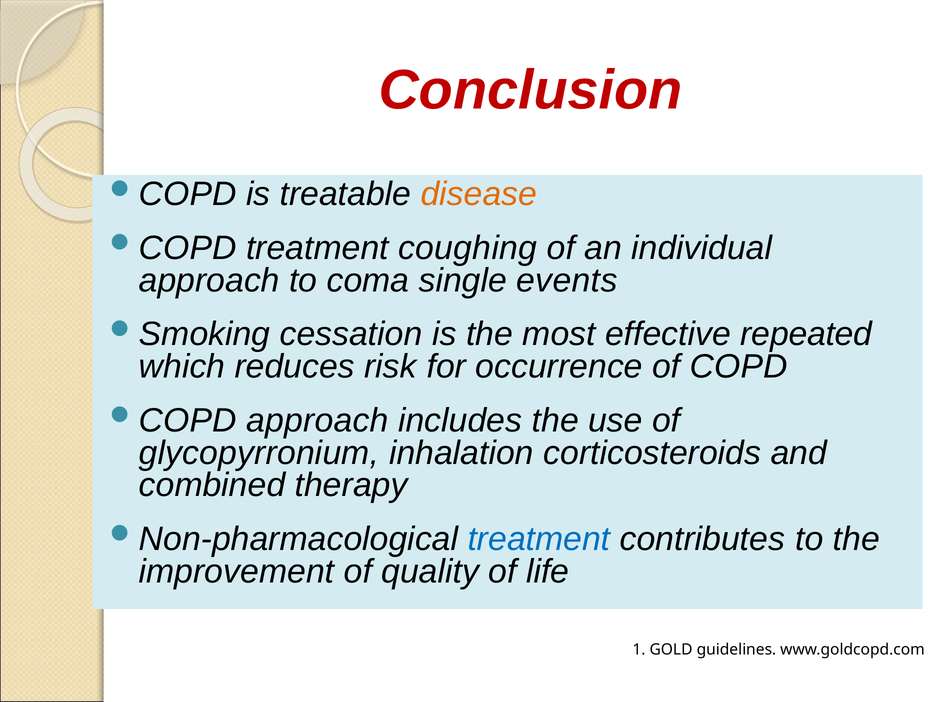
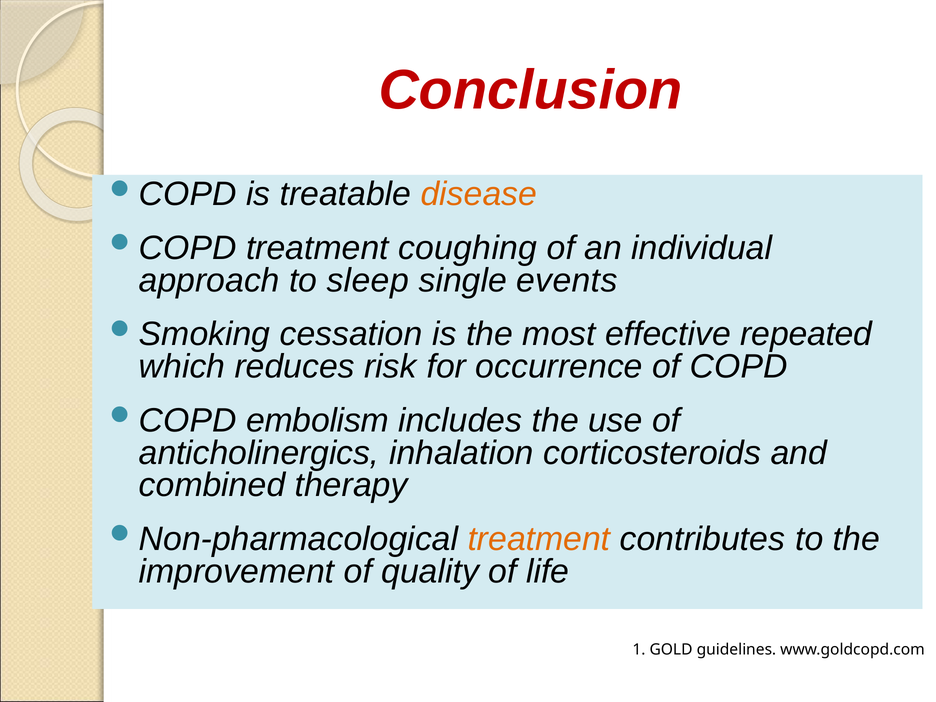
coma: coma -> sleep
approach at (317, 420): approach -> embolism
glycopyrronium: glycopyrronium -> anticholinergics
treatment at (539, 539) colour: blue -> orange
